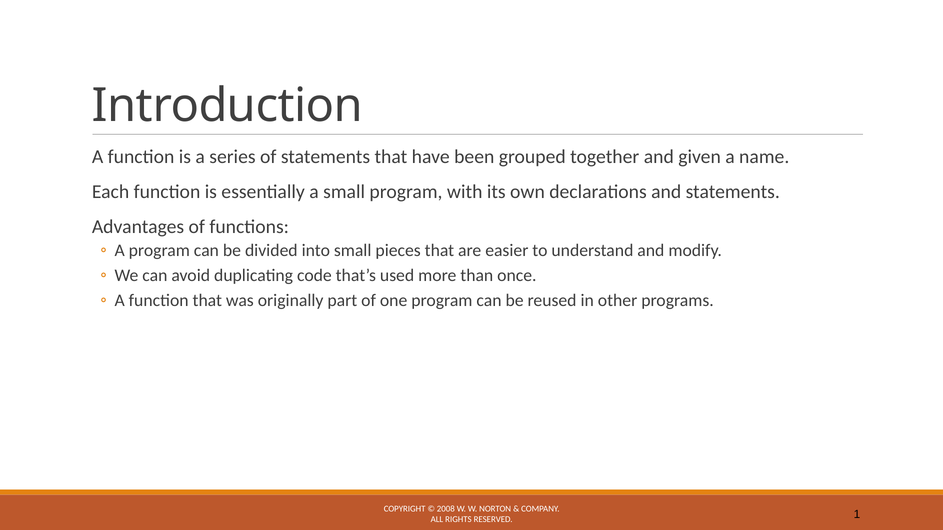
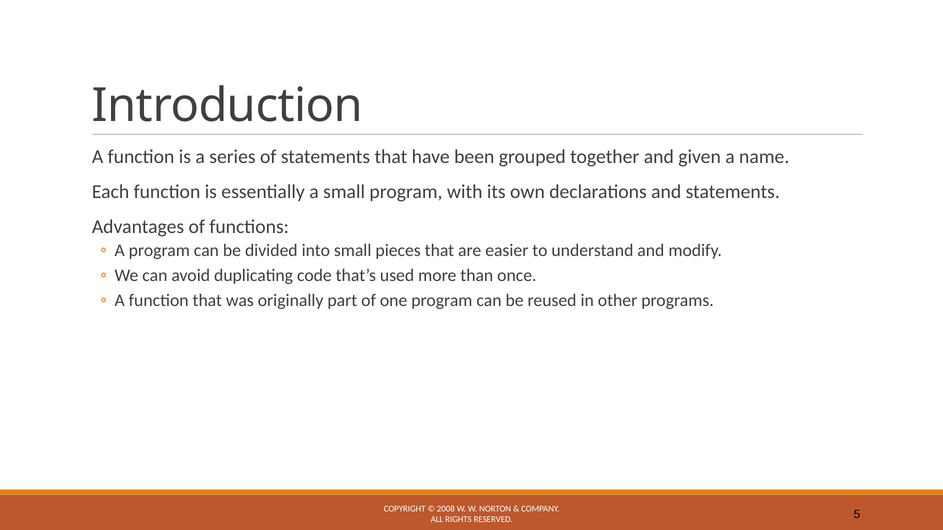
1: 1 -> 5
